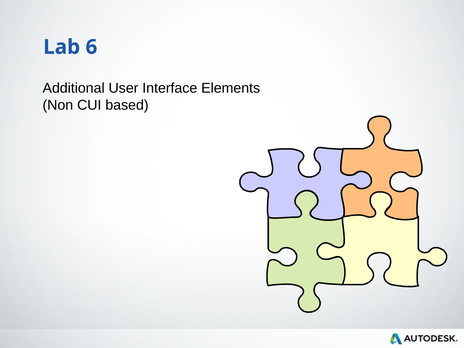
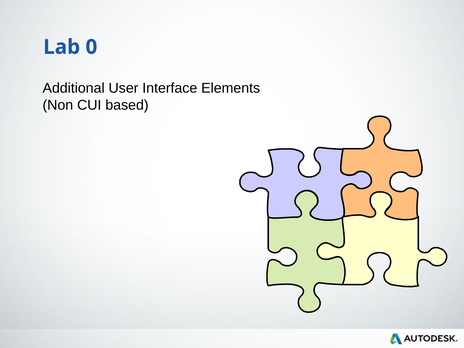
6: 6 -> 0
